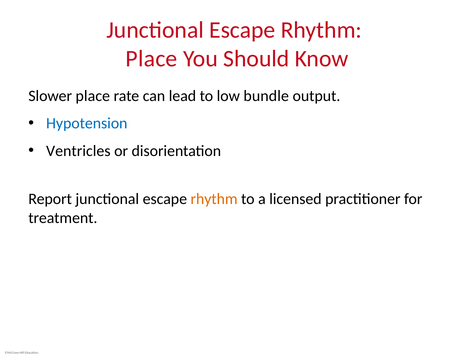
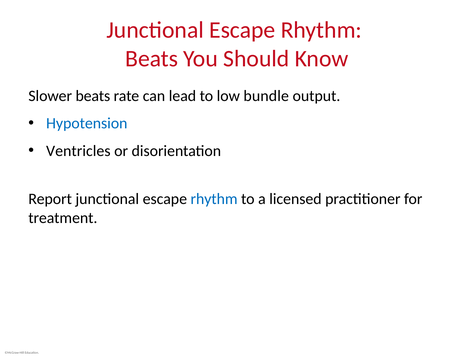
Place at (151, 59): Place -> Beats
Slower place: place -> beats
rhythm at (214, 199) colour: orange -> blue
